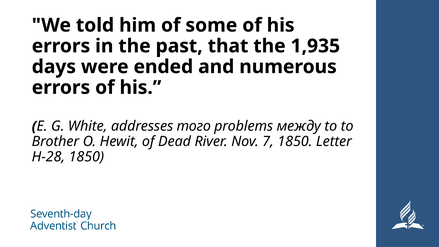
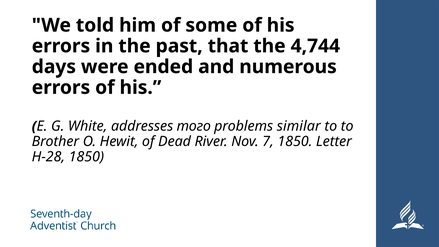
1,935: 1,935 -> 4,744
между: между -> similar
